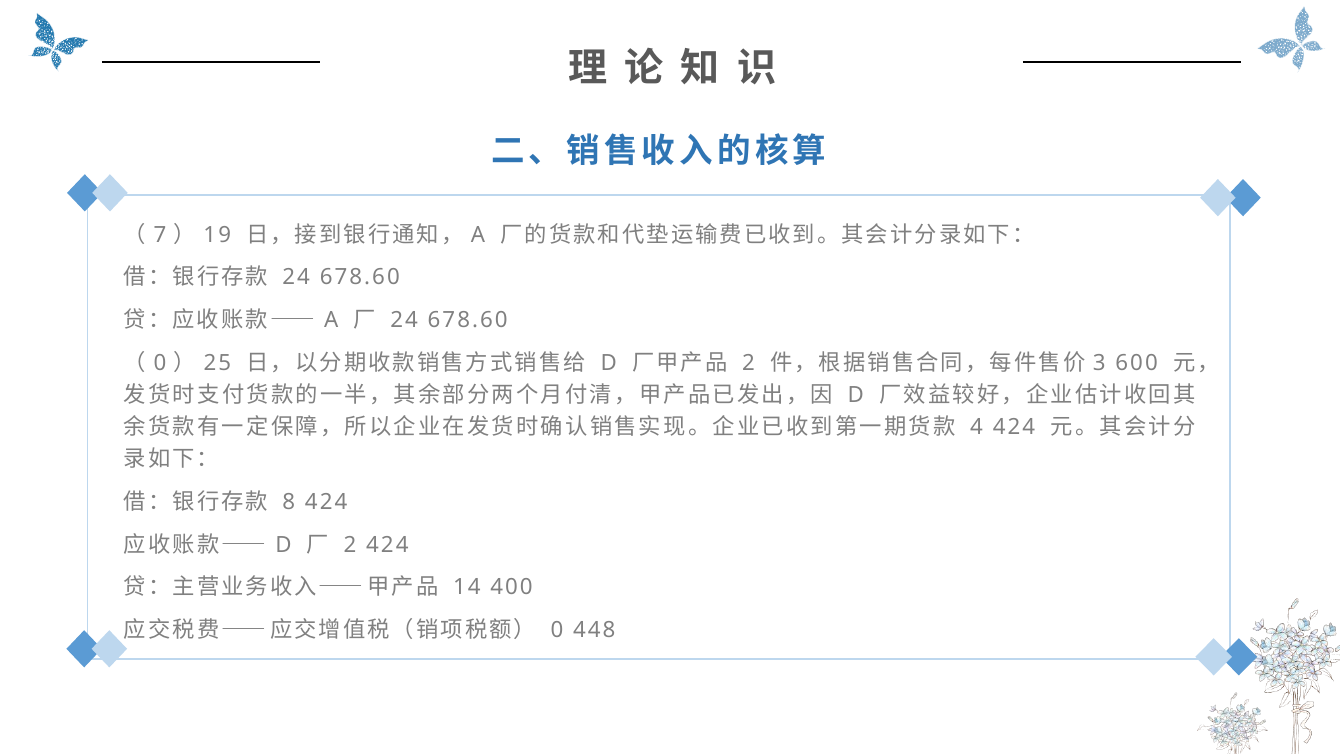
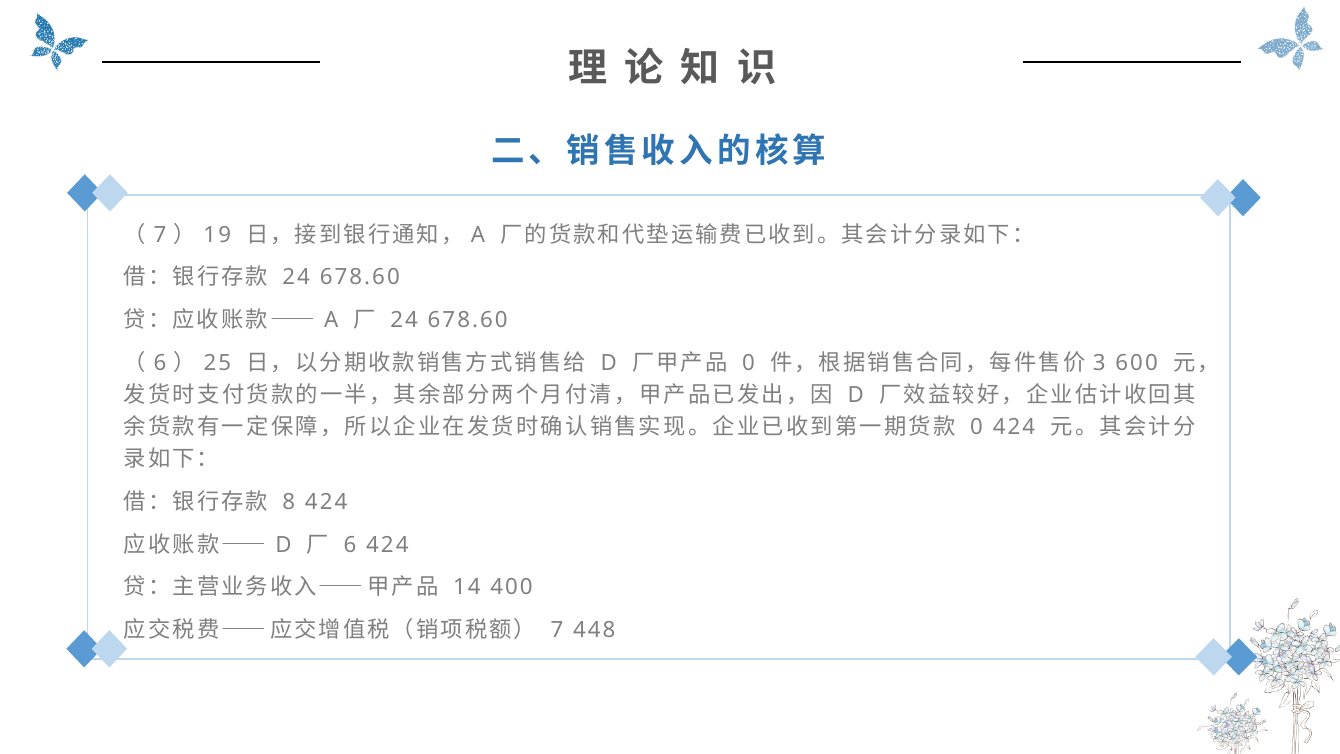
0 at (160, 363): 0 -> 6
2 at (749, 363): 2 -> 0
4 at (976, 427): 4 -> 0
2 at (350, 545): 2 -> 6
0 at (557, 630): 0 -> 7
